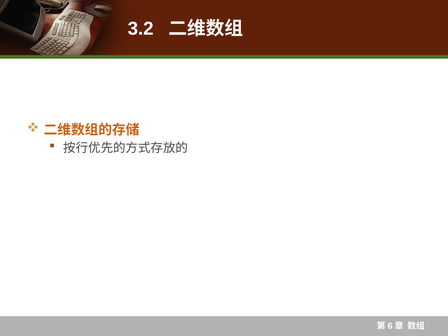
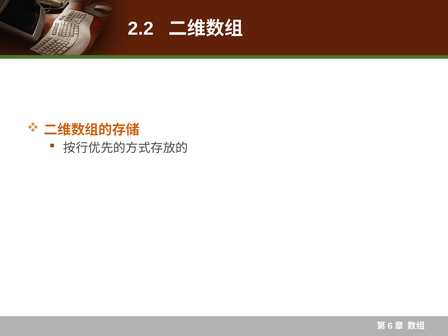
3.2: 3.2 -> 2.2
